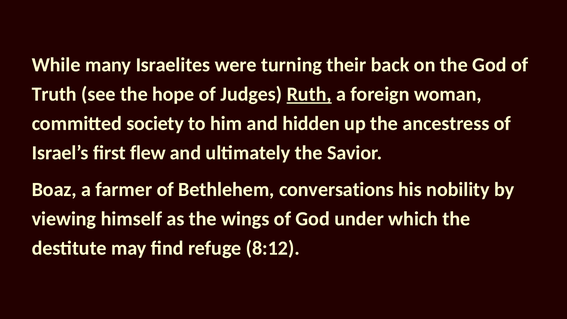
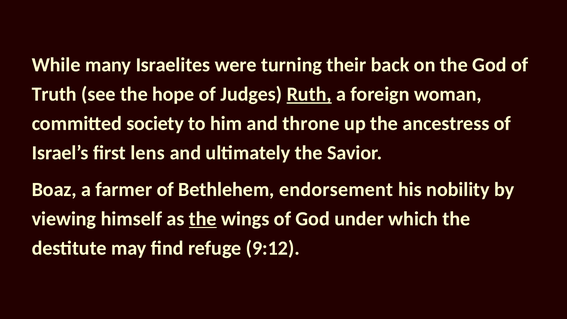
hidden: hidden -> throne
flew: flew -> lens
conversations: conversations -> endorsement
the at (203, 219) underline: none -> present
8:12: 8:12 -> 9:12
